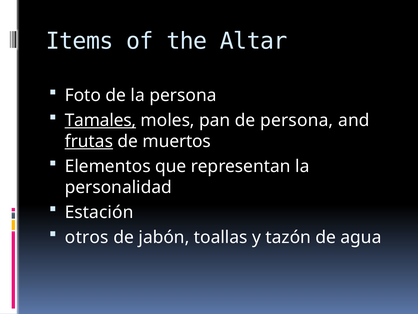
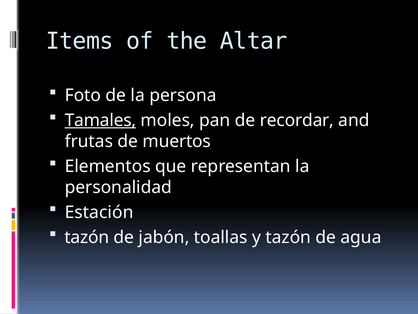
de persona: persona -> recordar
frutas underline: present -> none
otros at (87, 237): otros -> tazón
